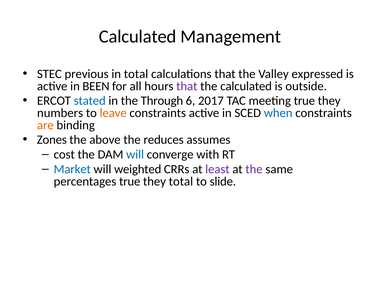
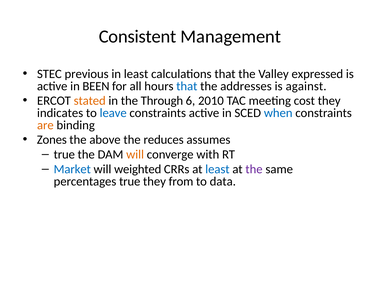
Calculated at (138, 36): Calculated -> Consistent
in total: total -> least
that at (187, 86) colour: purple -> blue
the calculated: calculated -> addresses
outside: outside -> against
stated colour: blue -> orange
2017: 2017 -> 2010
meeting true: true -> cost
numbers: numbers -> indicates
leave colour: orange -> blue
cost at (64, 155): cost -> true
will at (135, 155) colour: blue -> orange
least at (217, 169) colour: purple -> blue
they total: total -> from
slide: slide -> data
